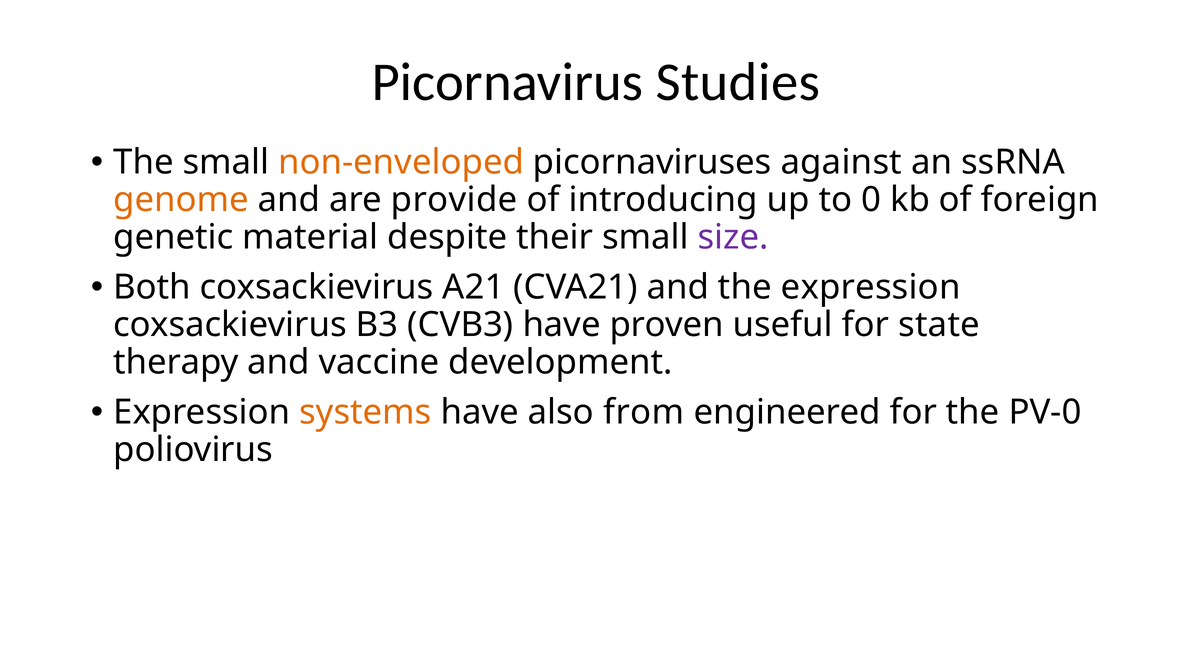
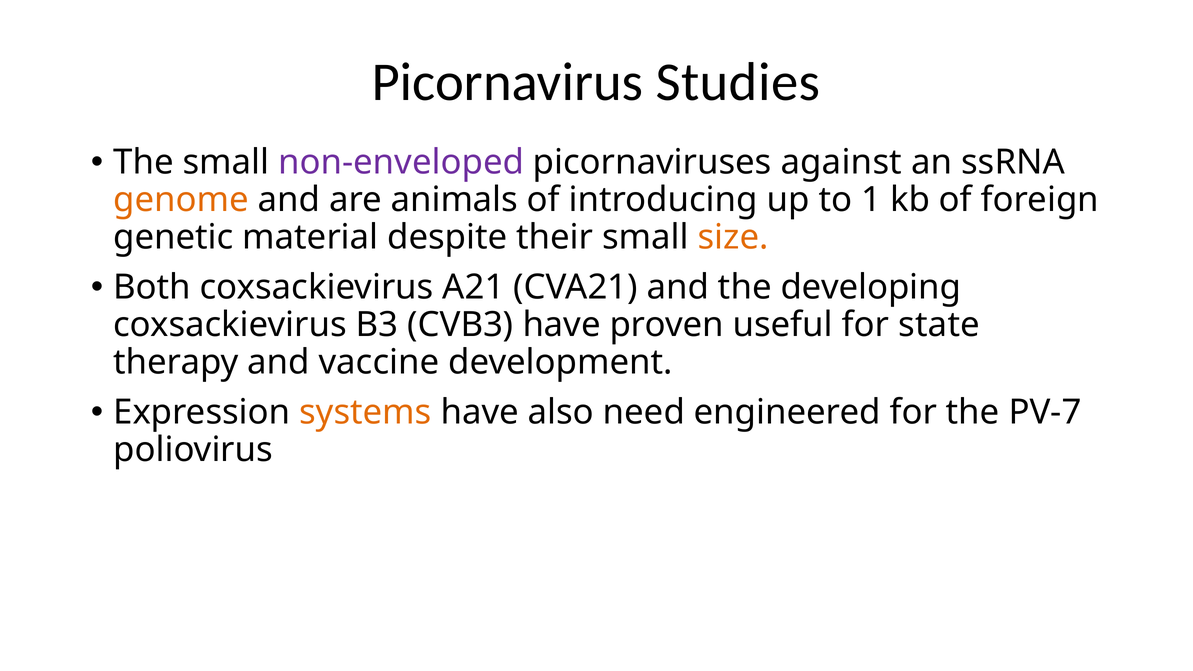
non-enveloped colour: orange -> purple
provide: provide -> animals
0: 0 -> 1
size colour: purple -> orange
the expression: expression -> developing
from: from -> need
PV-0: PV-0 -> PV-7
